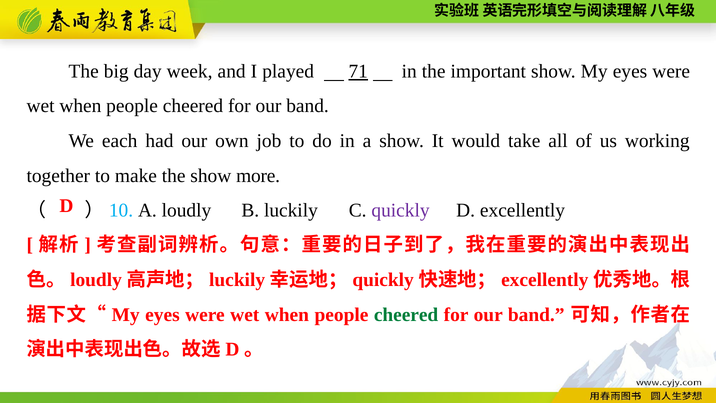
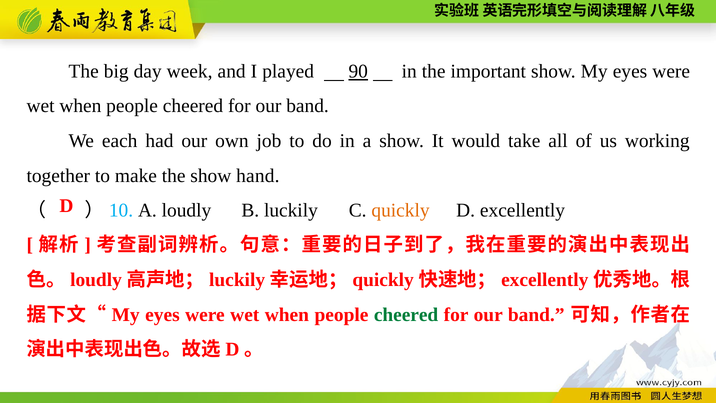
71: 71 -> 90
more: more -> hand
quickly colour: purple -> orange
